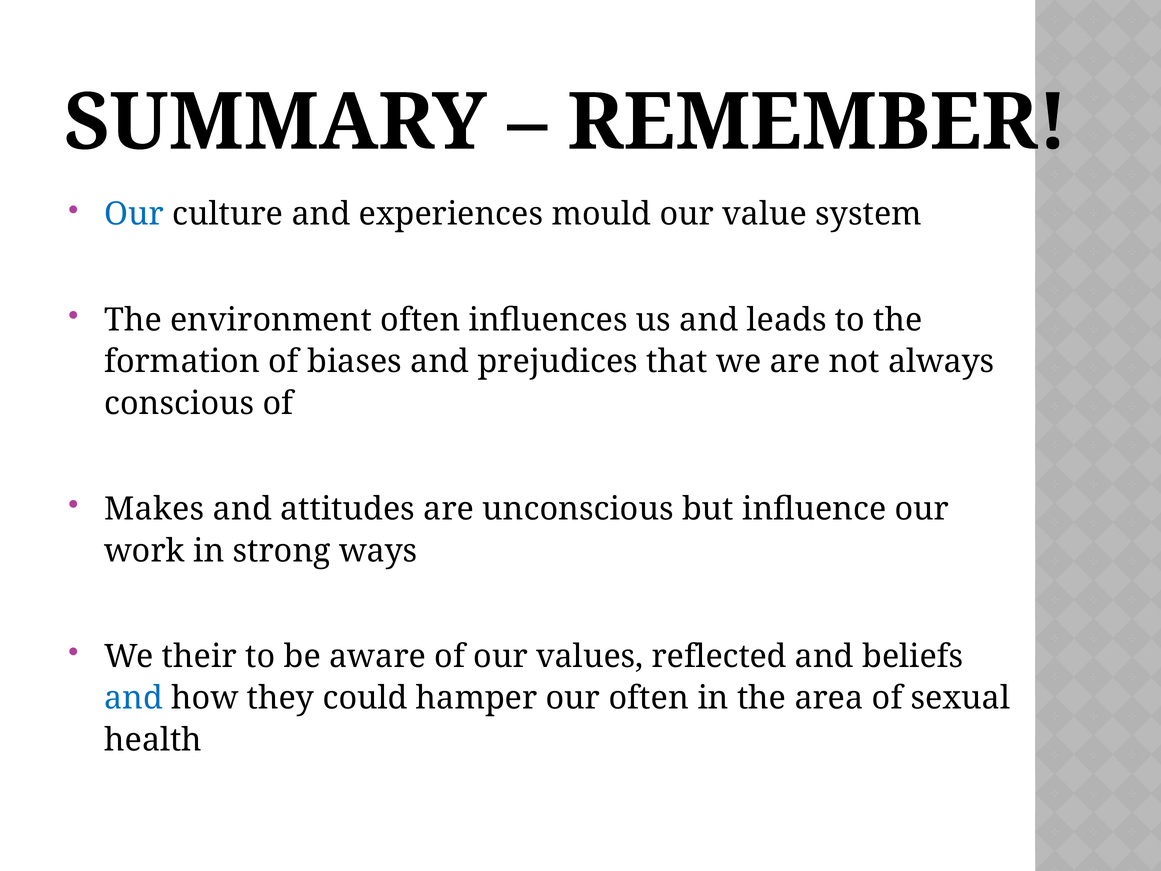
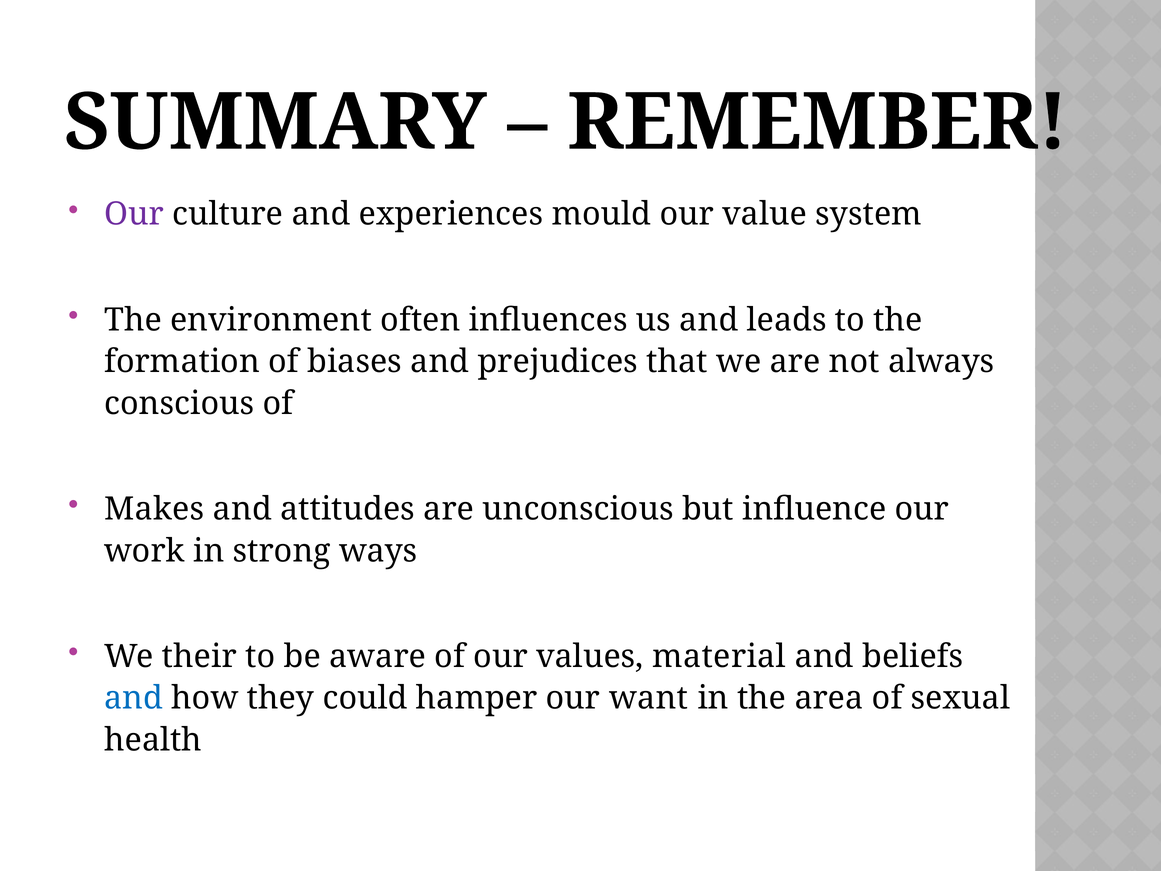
Our at (134, 214) colour: blue -> purple
reflected: reflected -> material
our often: often -> want
